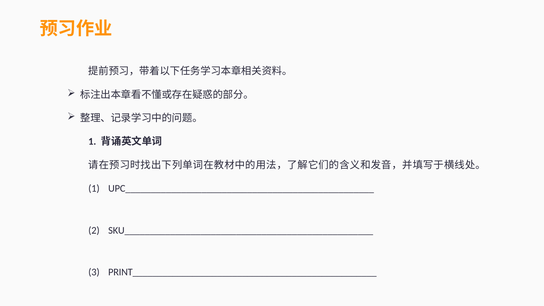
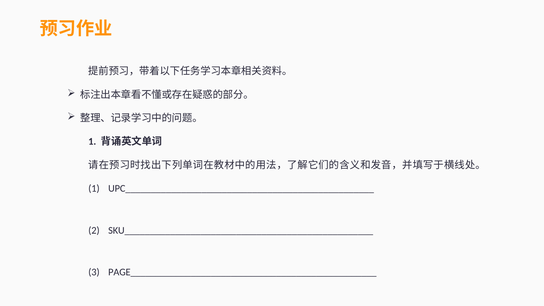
PRINT_________________________________________________: PRINT_________________________________________________ -> PAGE_________________________________________________
